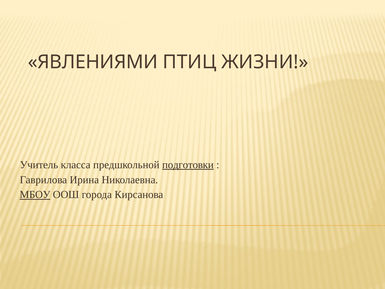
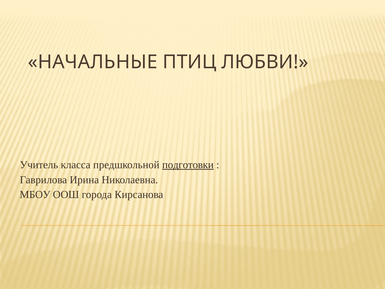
ЯВЛЕНИЯМИ: ЯВЛЕНИЯМИ -> НАЧАЛЬНЫЕ
ЖИЗНИ: ЖИЗНИ -> ЛЮБВИ
МБОУ underline: present -> none
